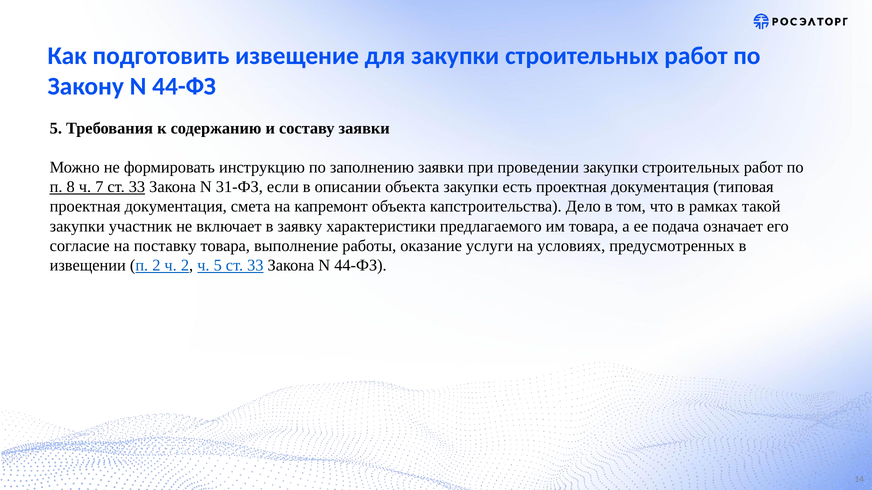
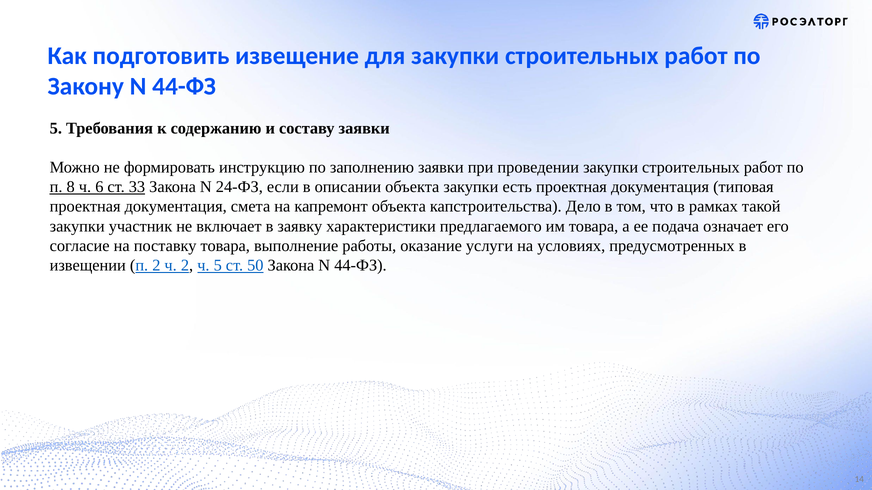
7: 7 -> 6
31-ФЗ: 31-ФЗ -> 24-ФЗ
5 ст 33: 33 -> 50
